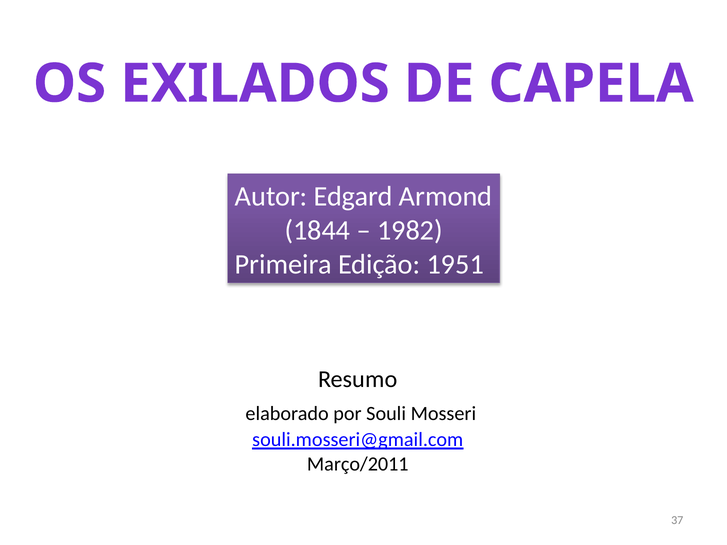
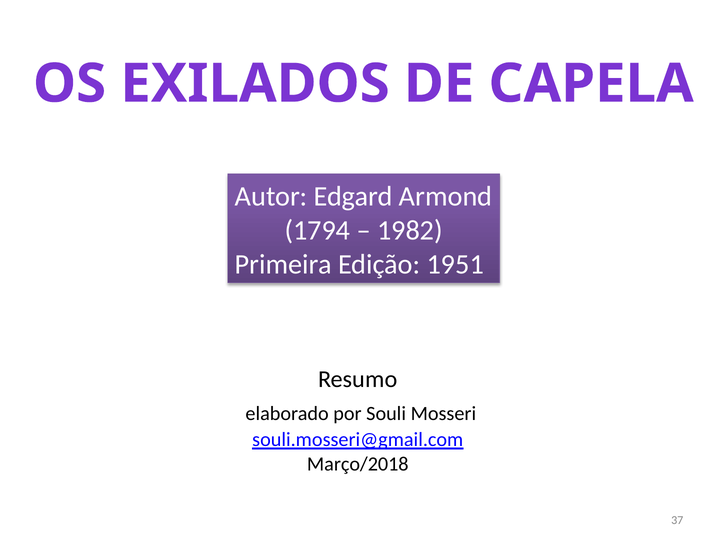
1844: 1844 -> 1794
Março/2011: Março/2011 -> Março/2018
